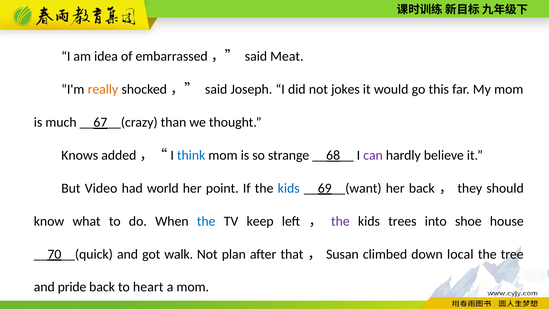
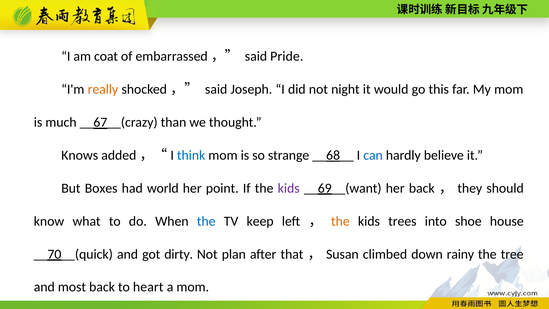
idea: idea -> coat
Meat: Meat -> Pride
jokes: jokes -> night
can colour: purple -> blue
Video: Video -> Boxes
kids at (289, 188) colour: blue -> purple
the at (340, 221) colour: purple -> orange
walk: walk -> dirty
local: local -> rainy
pride: pride -> most
